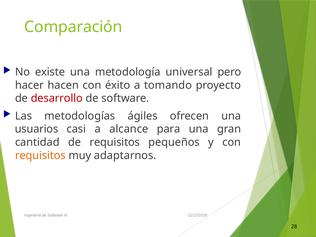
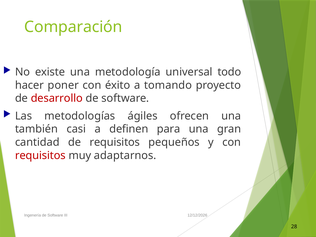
pero: pero -> todo
hacen: hacen -> poner
usuarios: usuarios -> también
alcance: alcance -> definen
requisitos at (40, 155) colour: orange -> red
